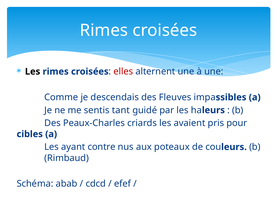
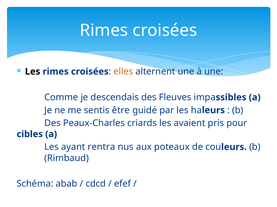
elles colour: red -> orange
tant: tant -> être
contre: contre -> rentra
